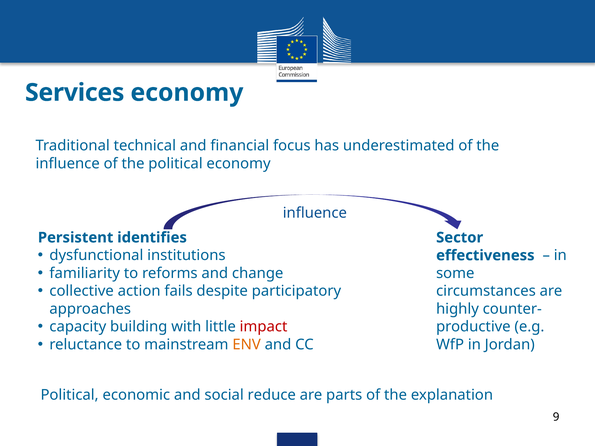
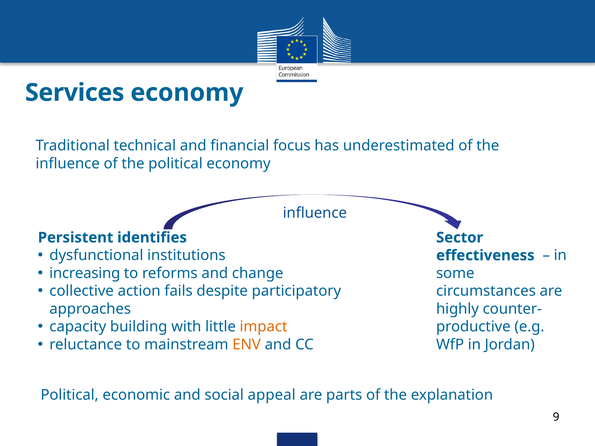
familiarity: familiarity -> increasing
impact colour: red -> orange
reduce: reduce -> appeal
